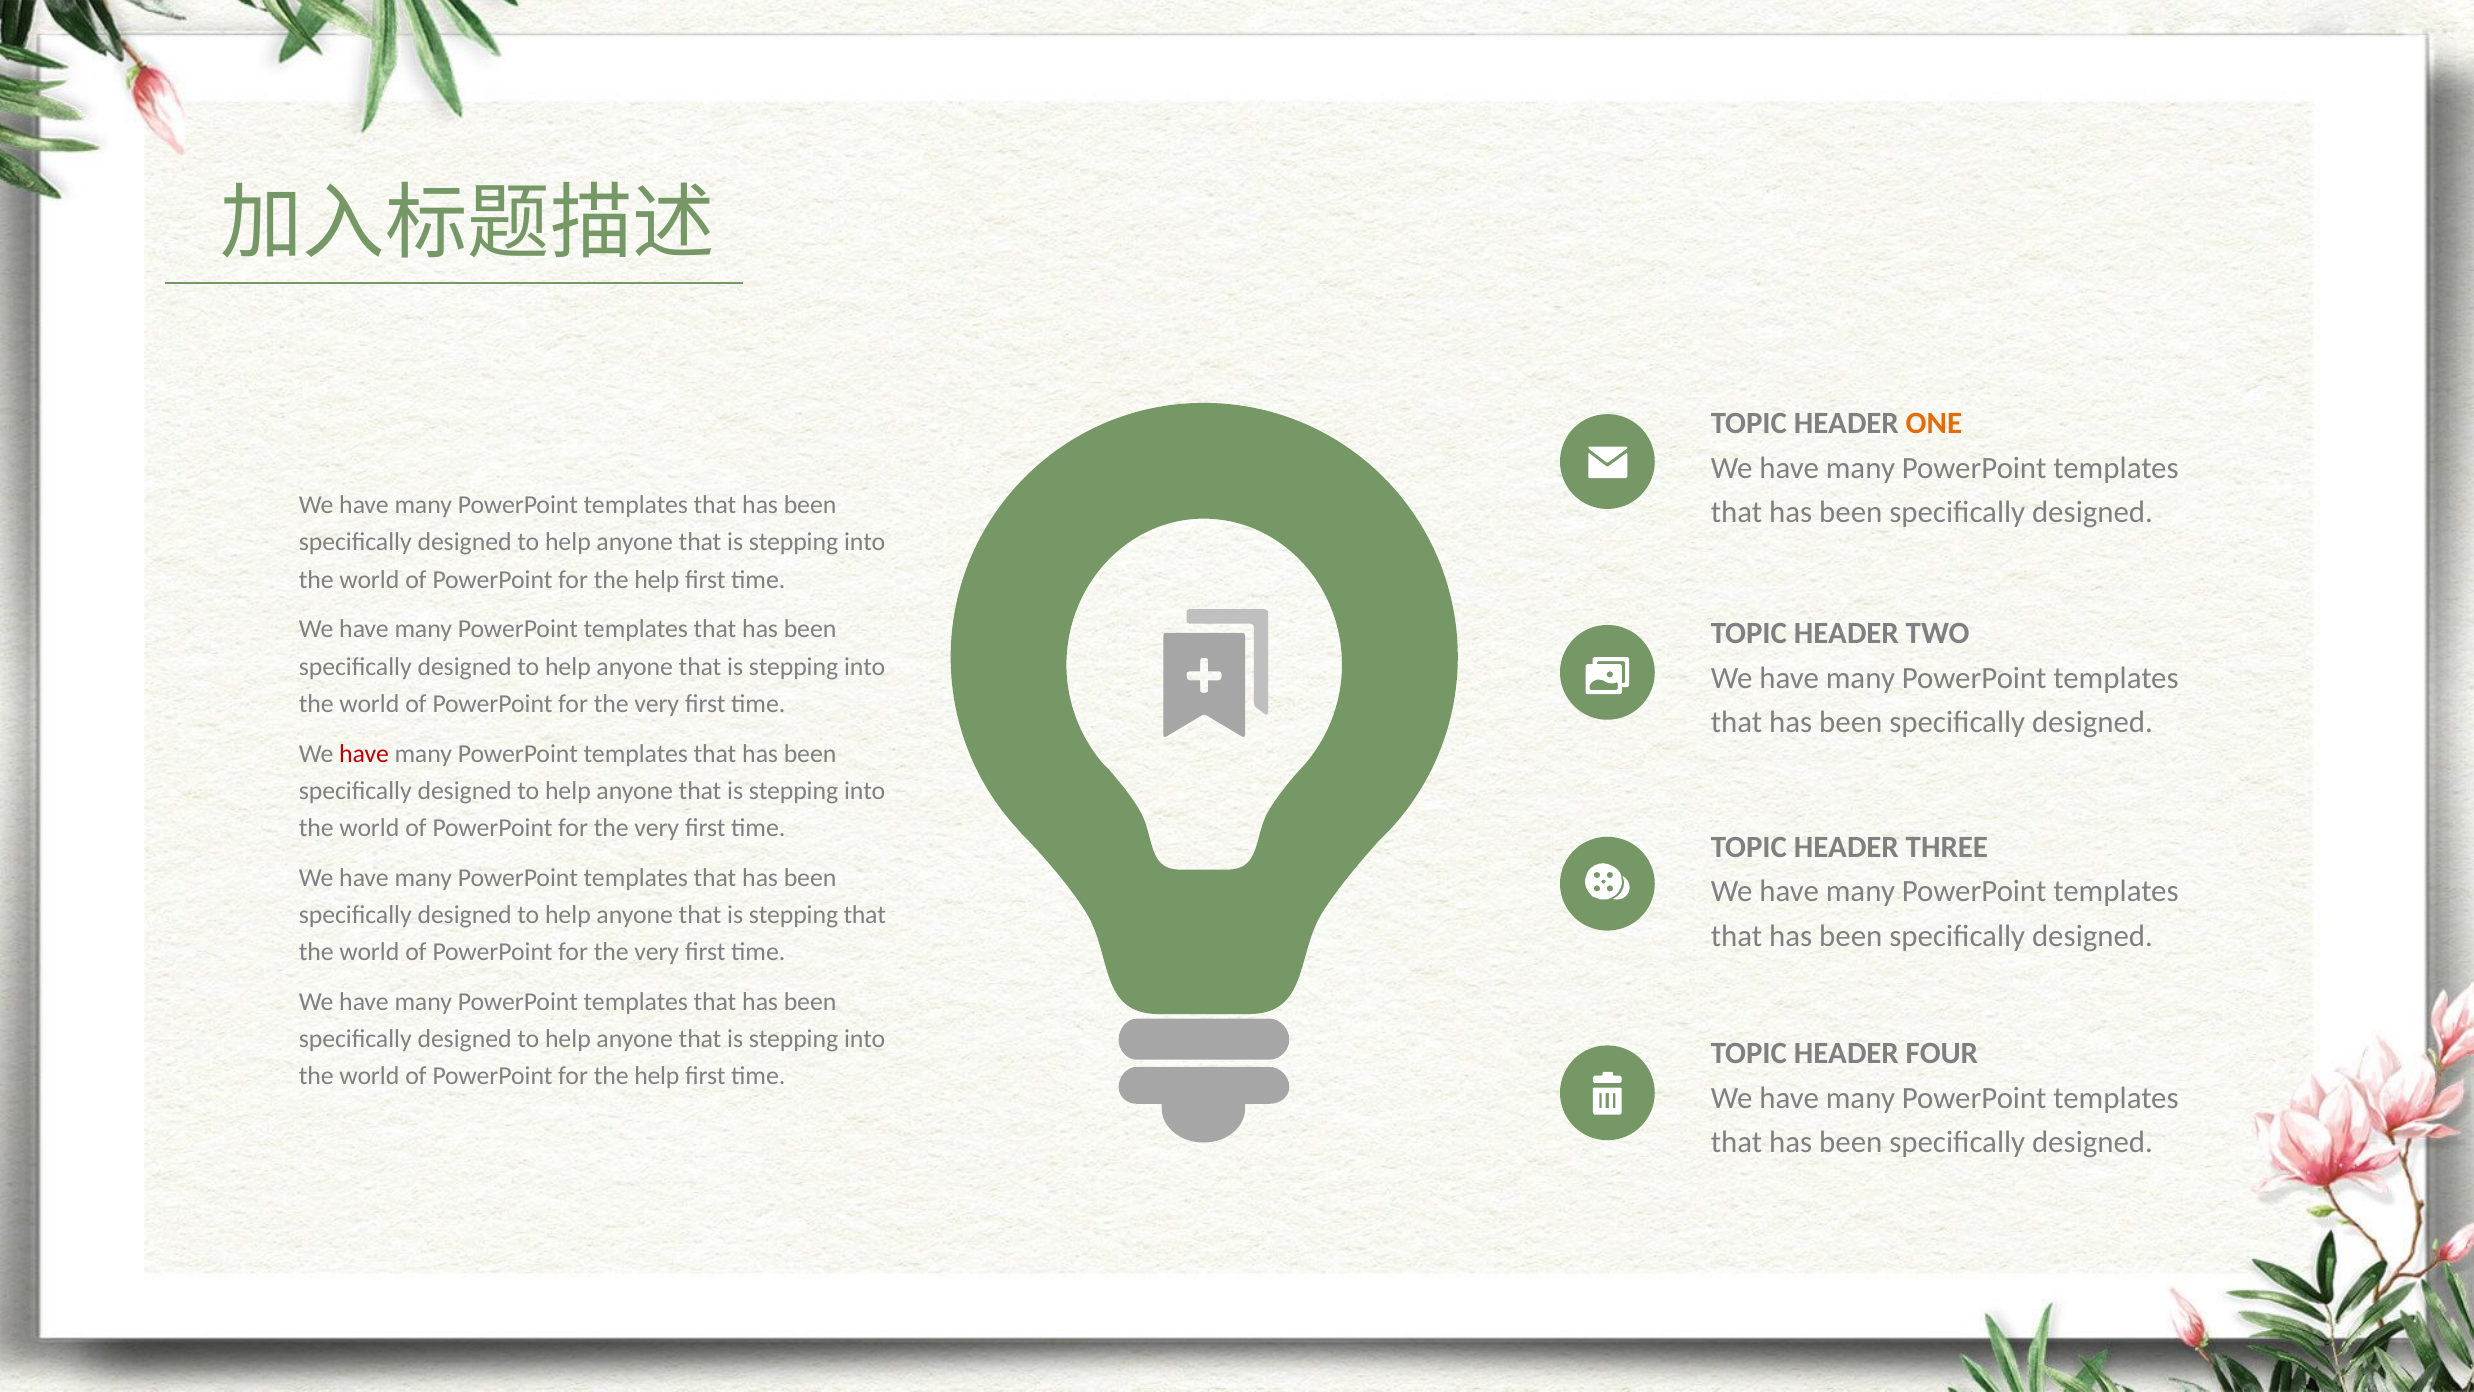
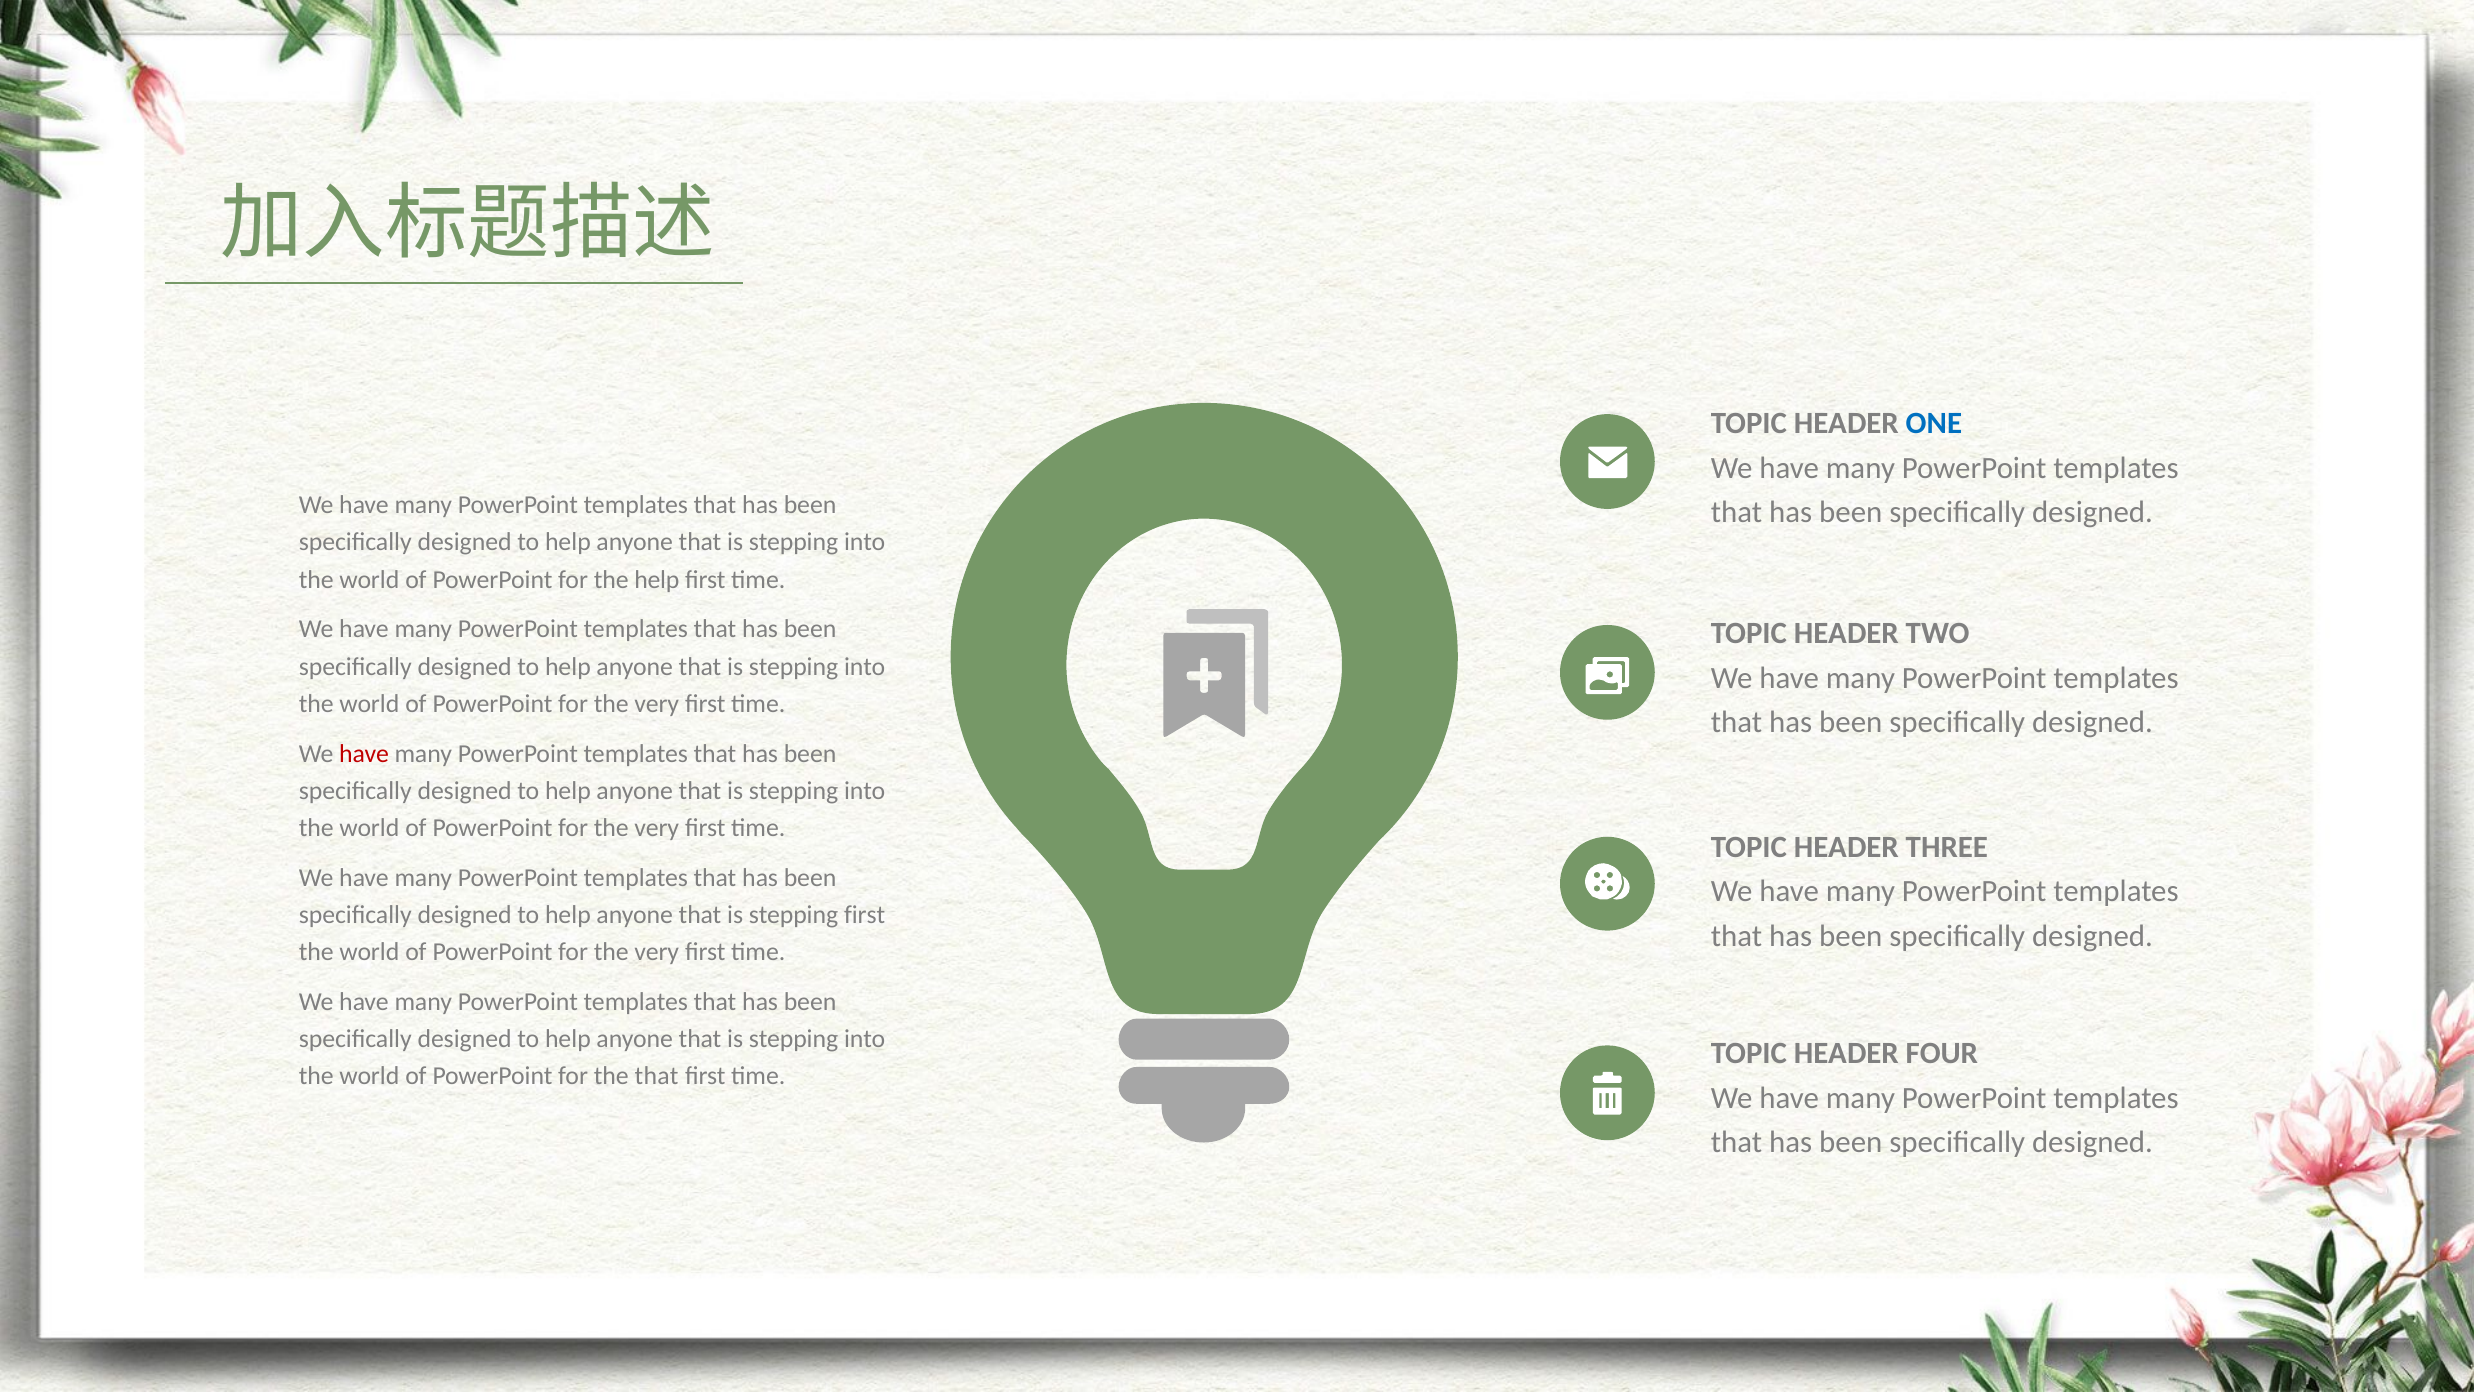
ONE colour: orange -> blue
stepping that: that -> first
help at (657, 1076): help -> that
